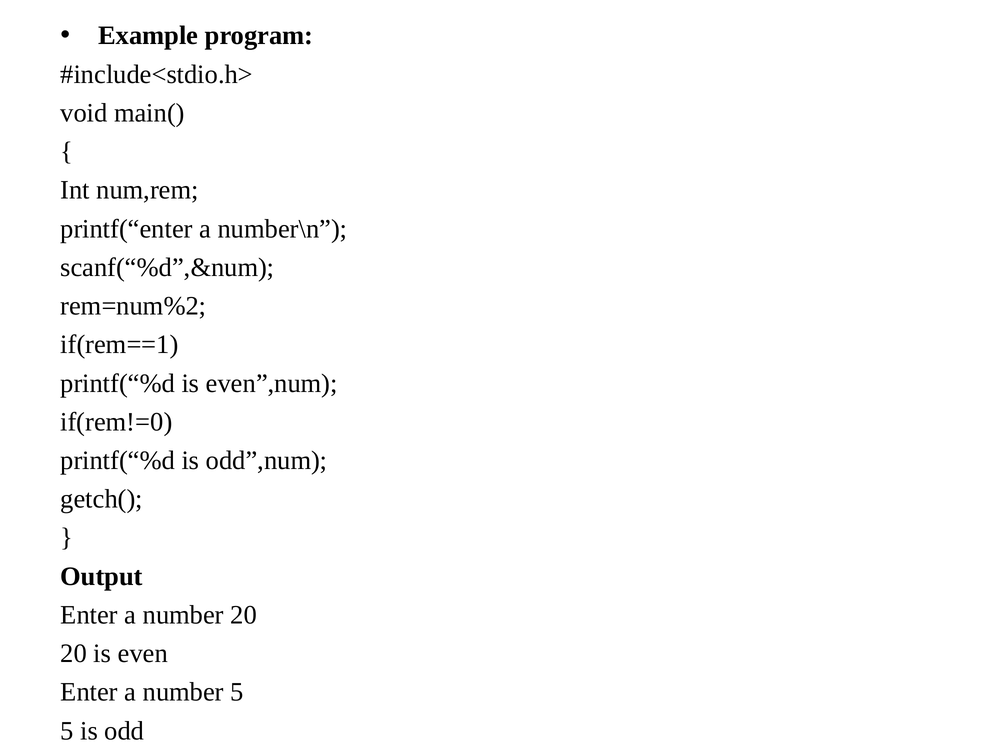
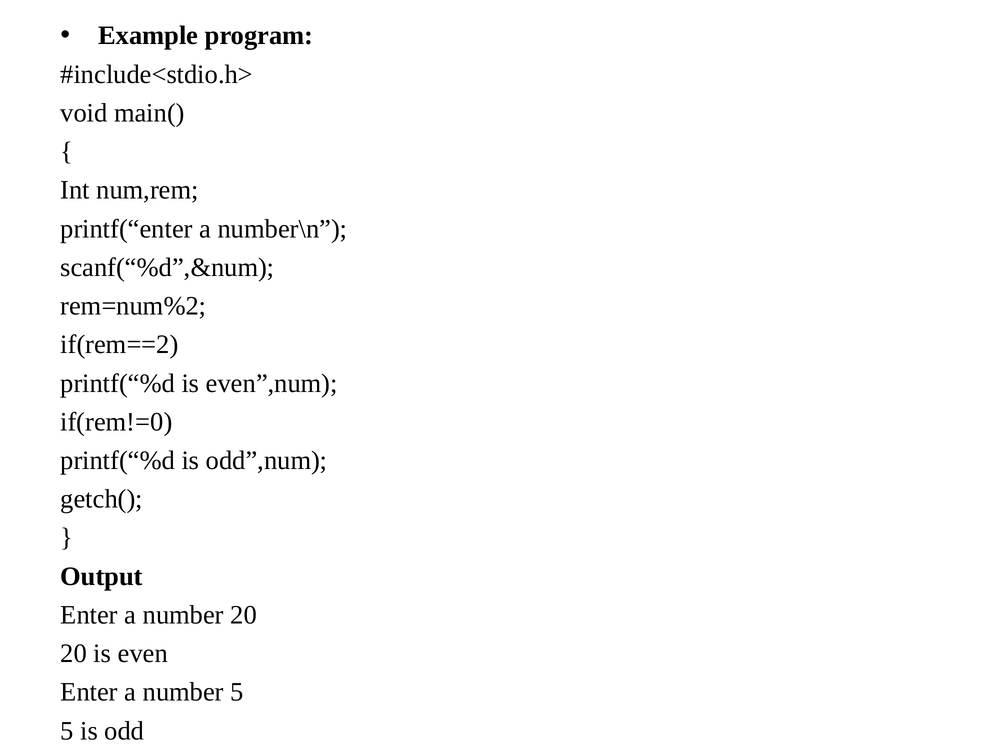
if(rem==1: if(rem==1 -> if(rem==2
